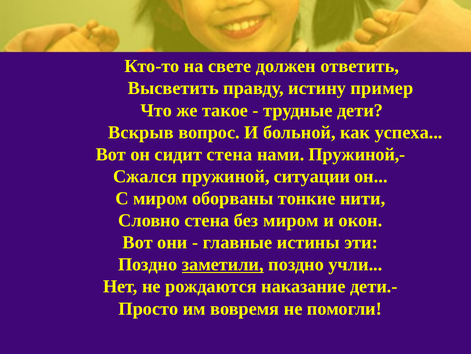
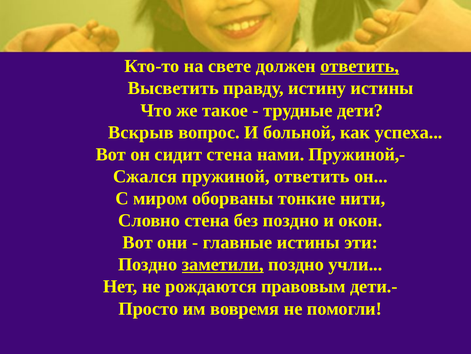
ответить at (360, 66) underline: none -> present
истину пример: пример -> истины
пружиной ситуации: ситуации -> ответить
без миром: миром -> поздно
наказание: наказание -> правовым
